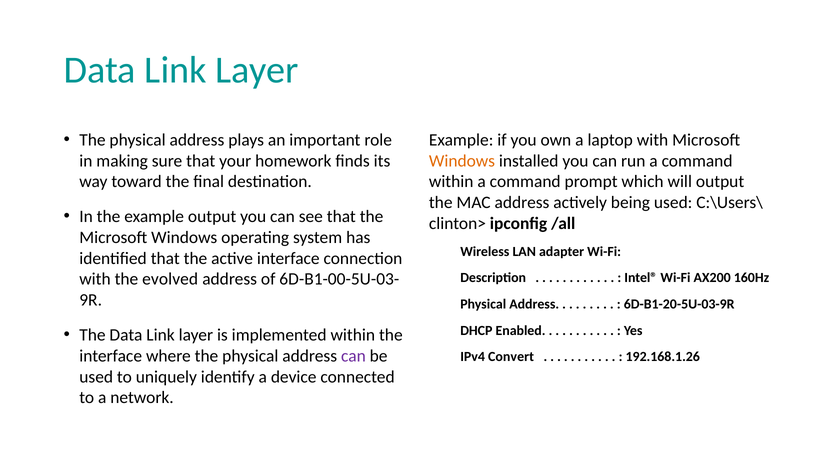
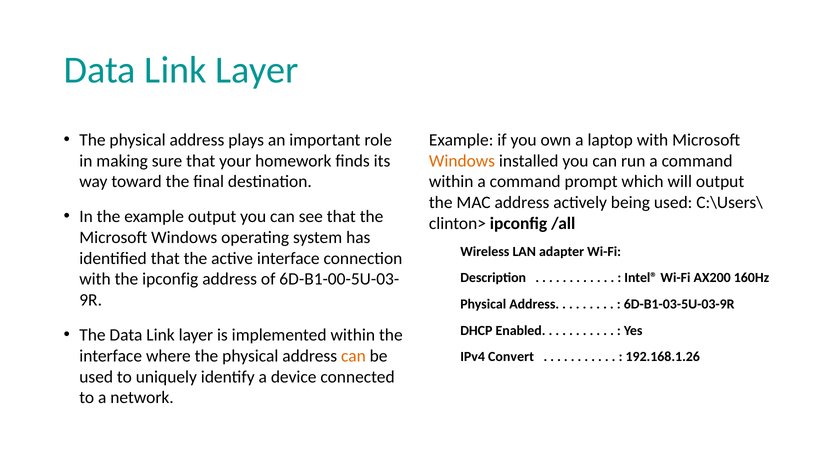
the evolved: evolved -> ipconfig
6D-B1-20-5U-03-9R: 6D-B1-20-5U-03-9R -> 6D-B1-03-5U-03-9R
can at (353, 356) colour: purple -> orange
